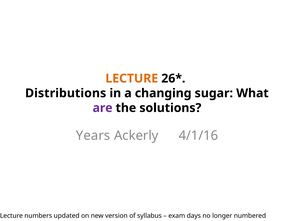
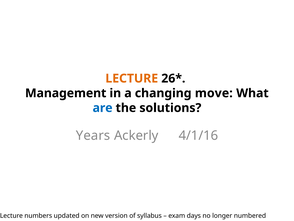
Distributions: Distributions -> Management
sugar: sugar -> move
are colour: purple -> blue
